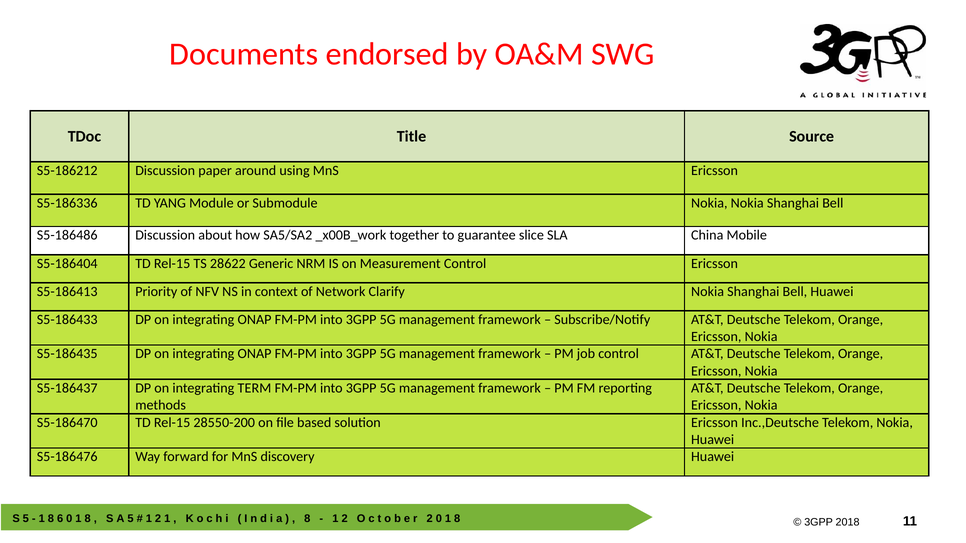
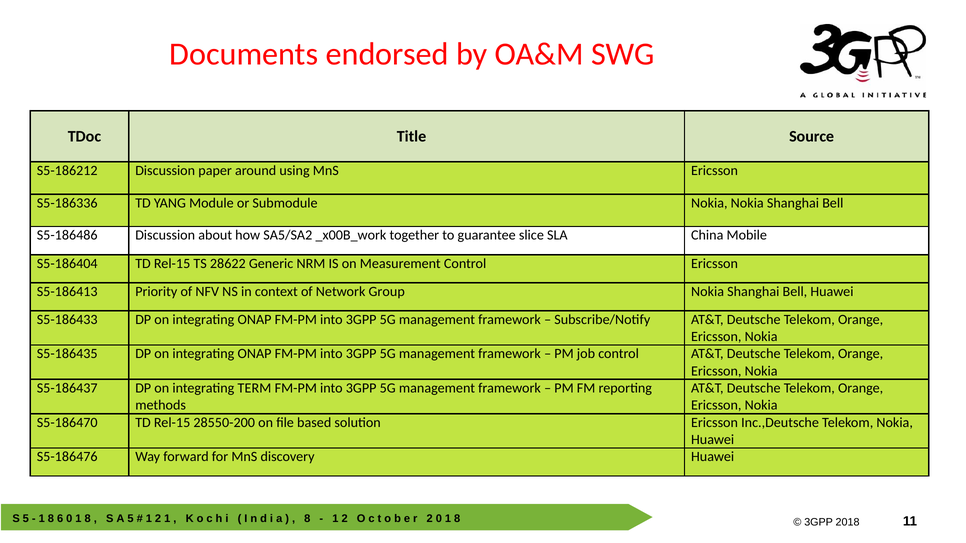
Clarify: Clarify -> Group
